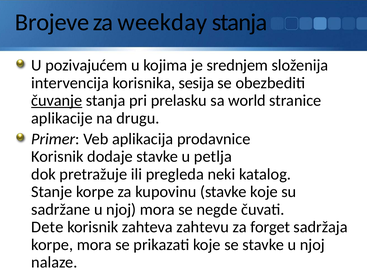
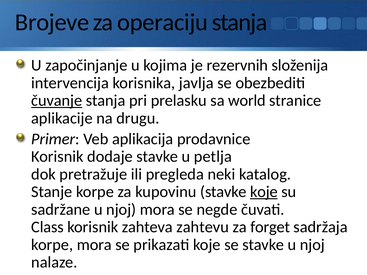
weekday: weekday -> operaciju
pozivajućem: pozivajućem -> započinjanje
srednjem: srednjem -> rezervnih
sesija: sesija -> javlja
koje at (264, 192) underline: none -> present
Dete: Dete -> Class
